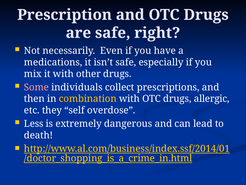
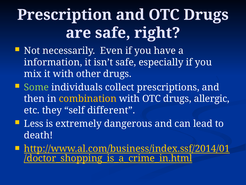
medications: medications -> information
Some colour: pink -> light green
overdose: overdose -> different
